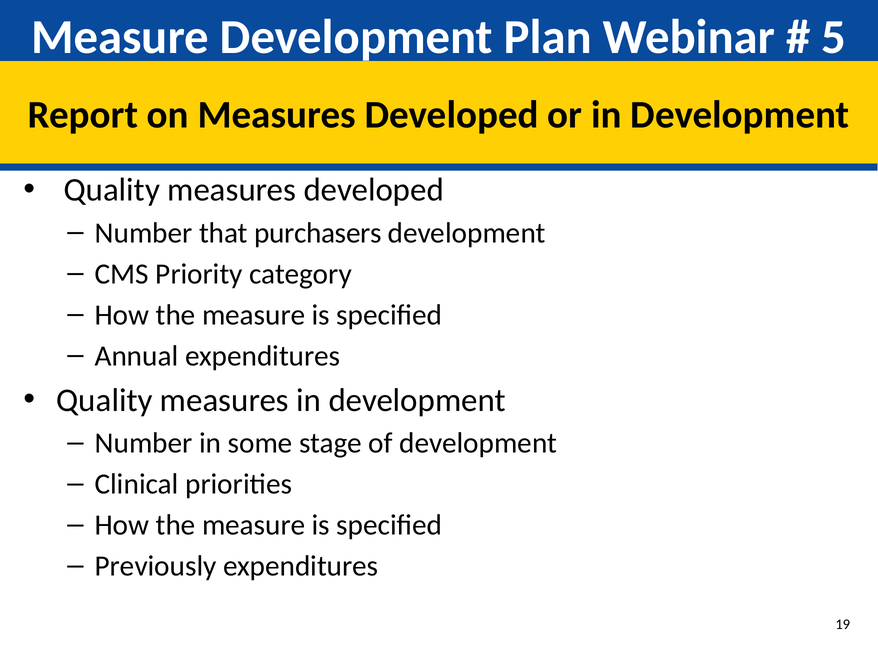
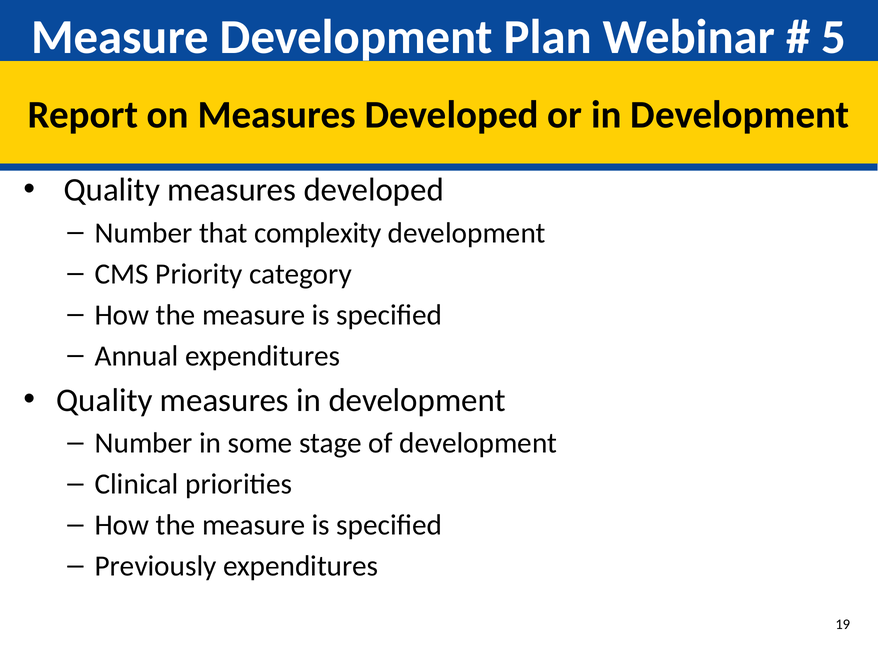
purchasers: purchasers -> complexity
